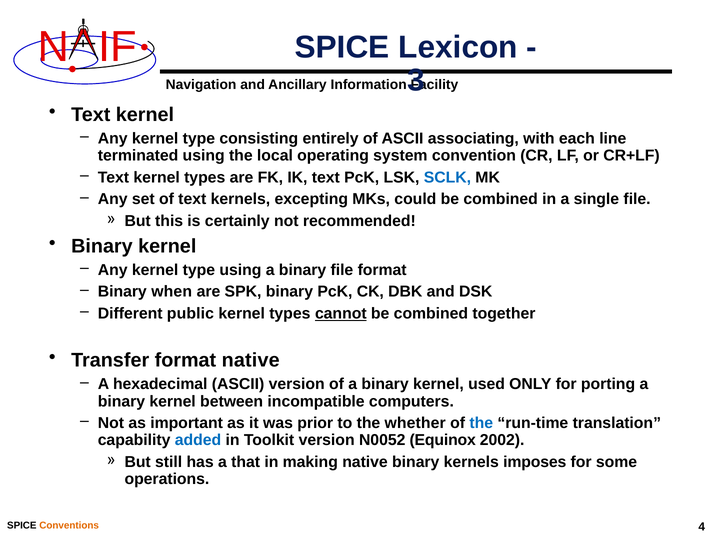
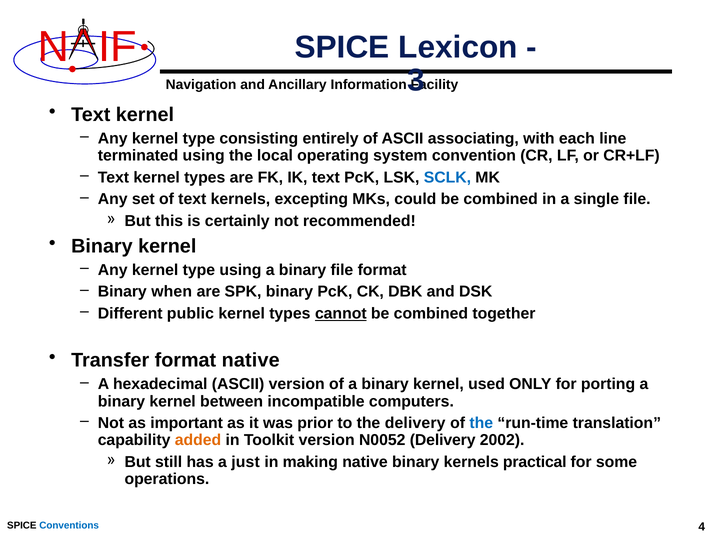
the whether: whether -> delivery
added colour: blue -> orange
N0052 Equinox: Equinox -> Delivery
that: that -> just
imposes: imposes -> practical
Conventions colour: orange -> blue
